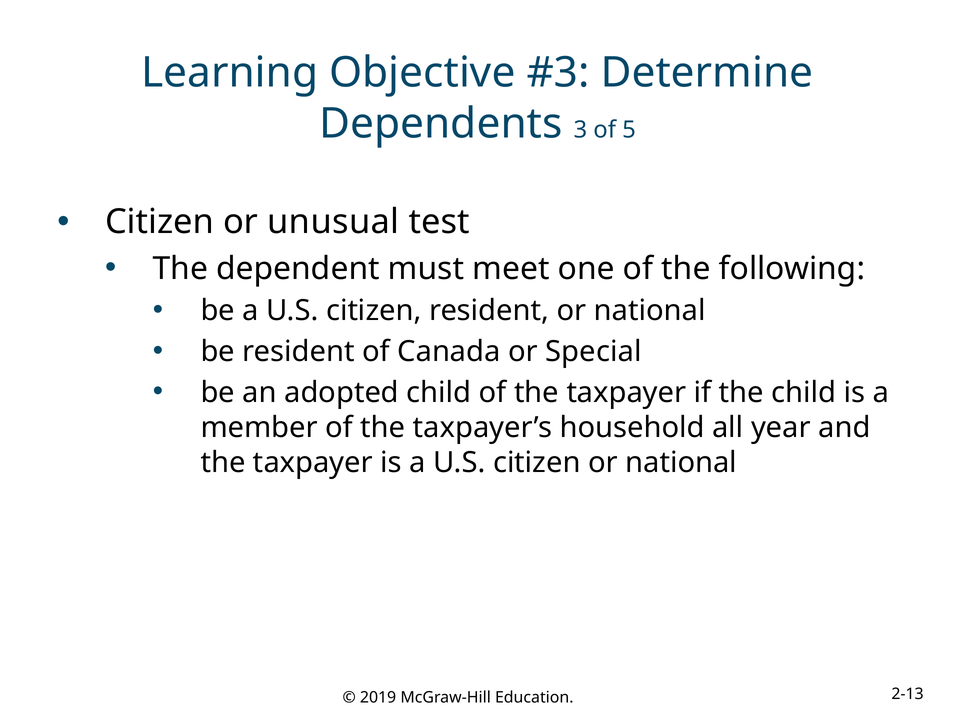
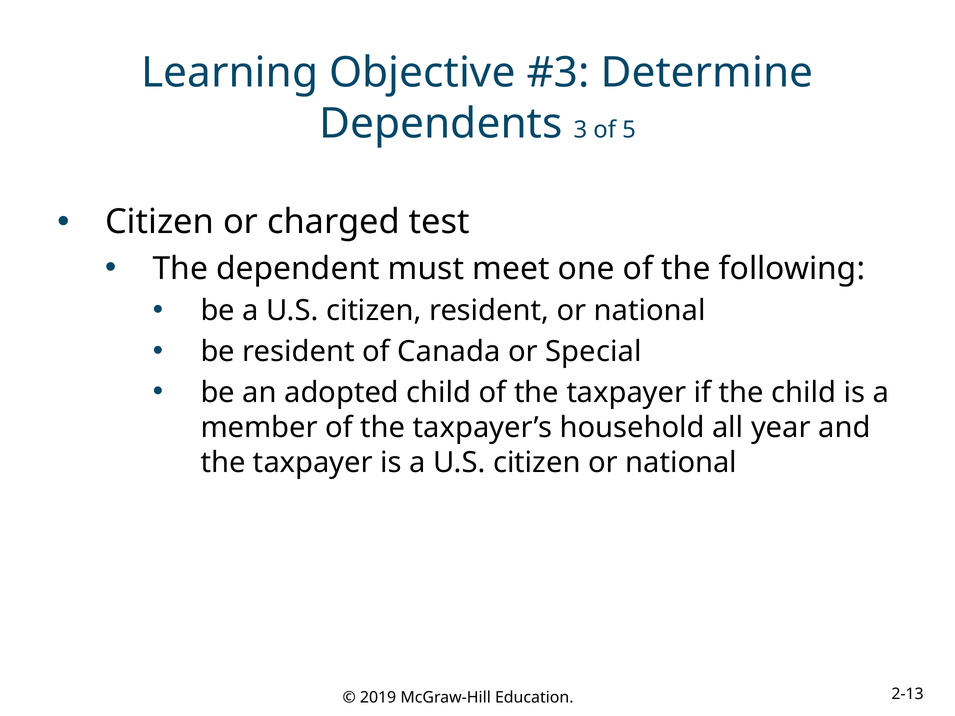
unusual: unusual -> charged
